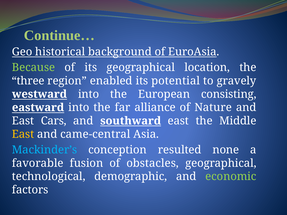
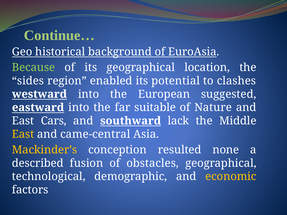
three: three -> sides
gravely: gravely -> clashes
consisting: consisting -> suggested
alliance: alliance -> suitable
southward east: east -> lack
Mackinder’s colour: light blue -> yellow
favorable: favorable -> described
economic colour: light green -> yellow
